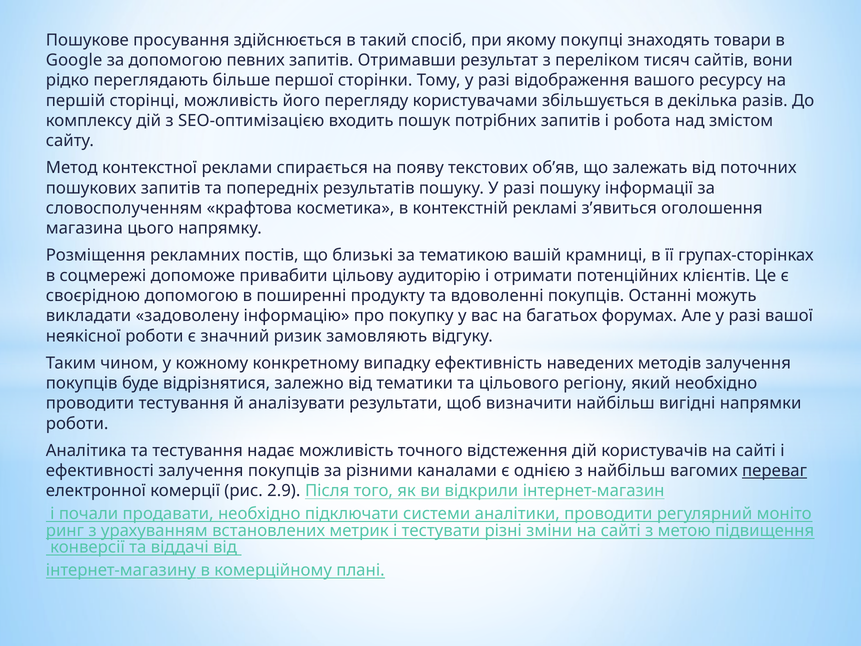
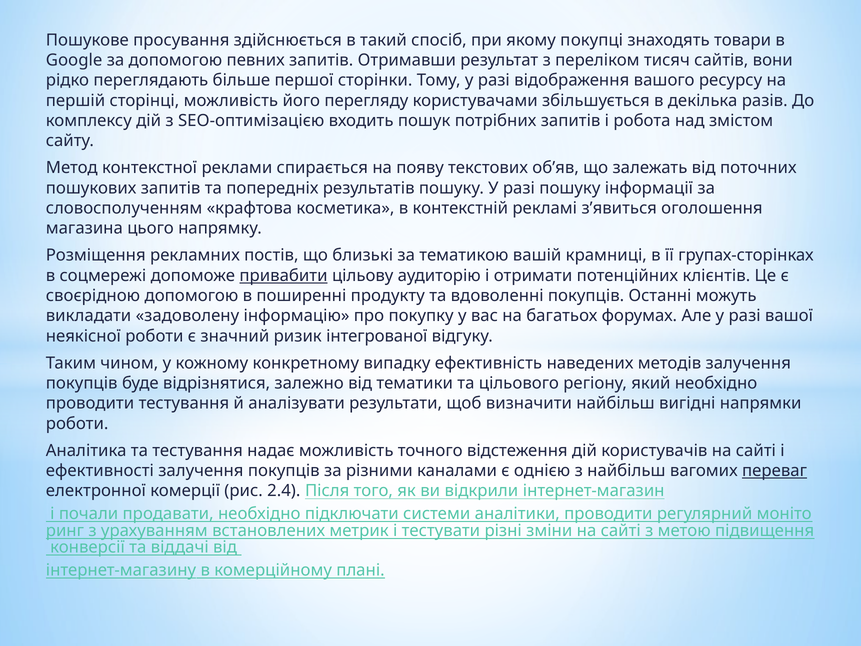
привабити underline: none -> present
замовляють: замовляють -> інтегрованої
2.9: 2.9 -> 2.4
